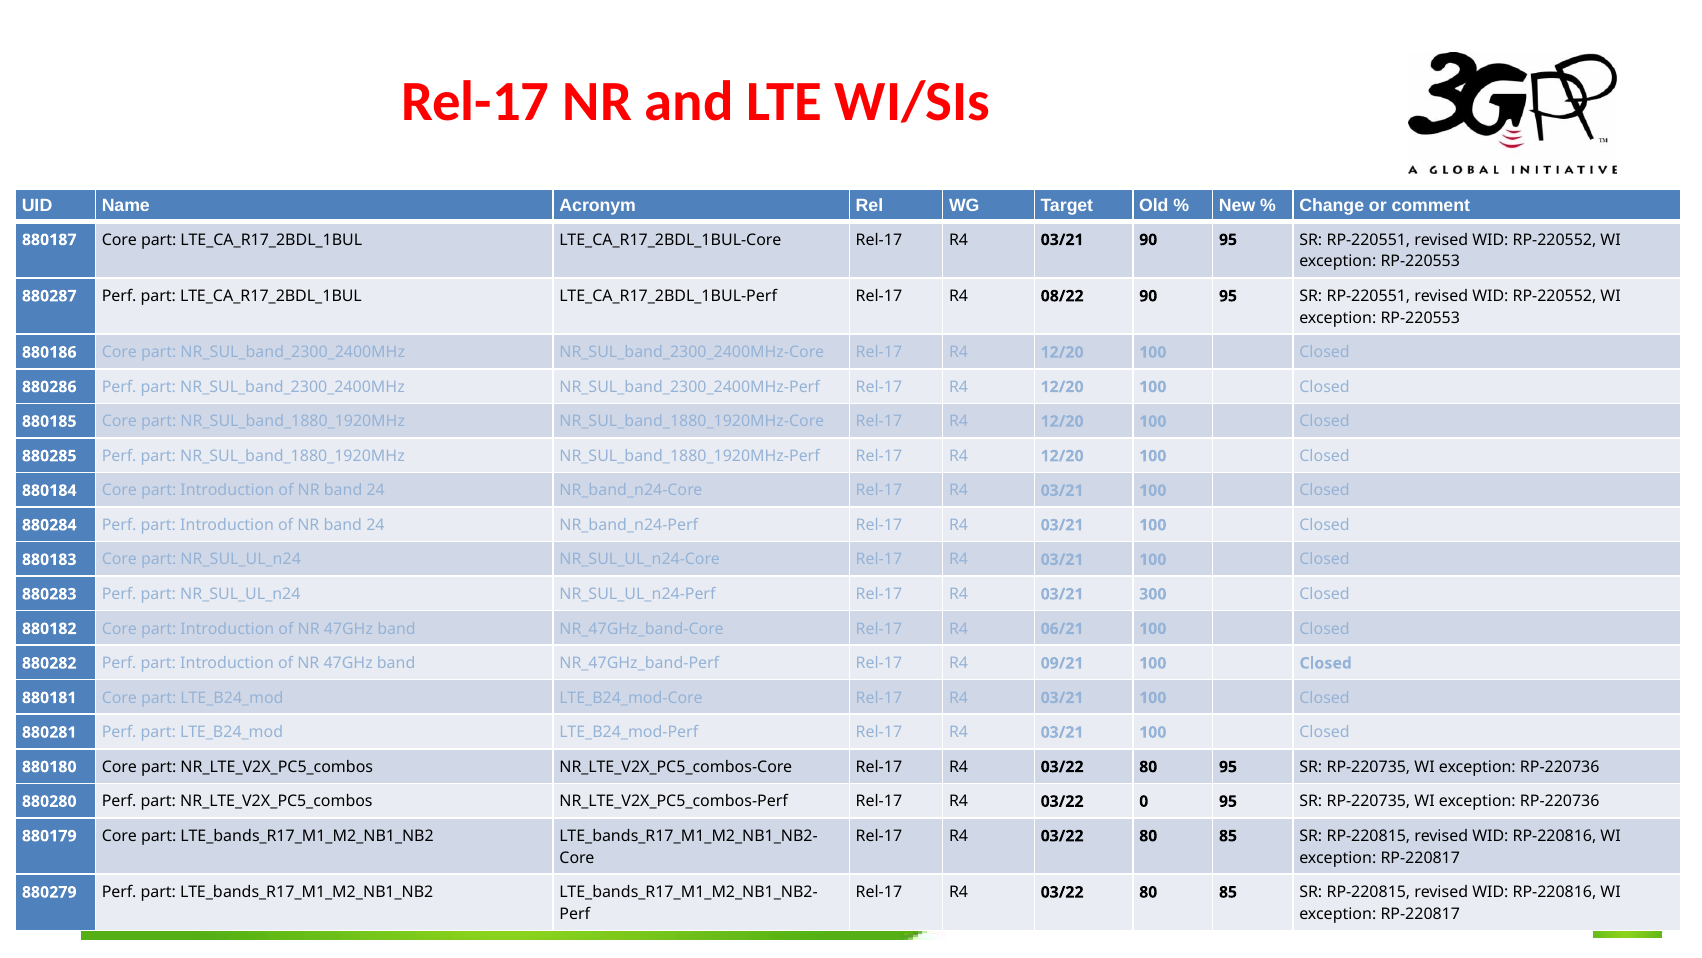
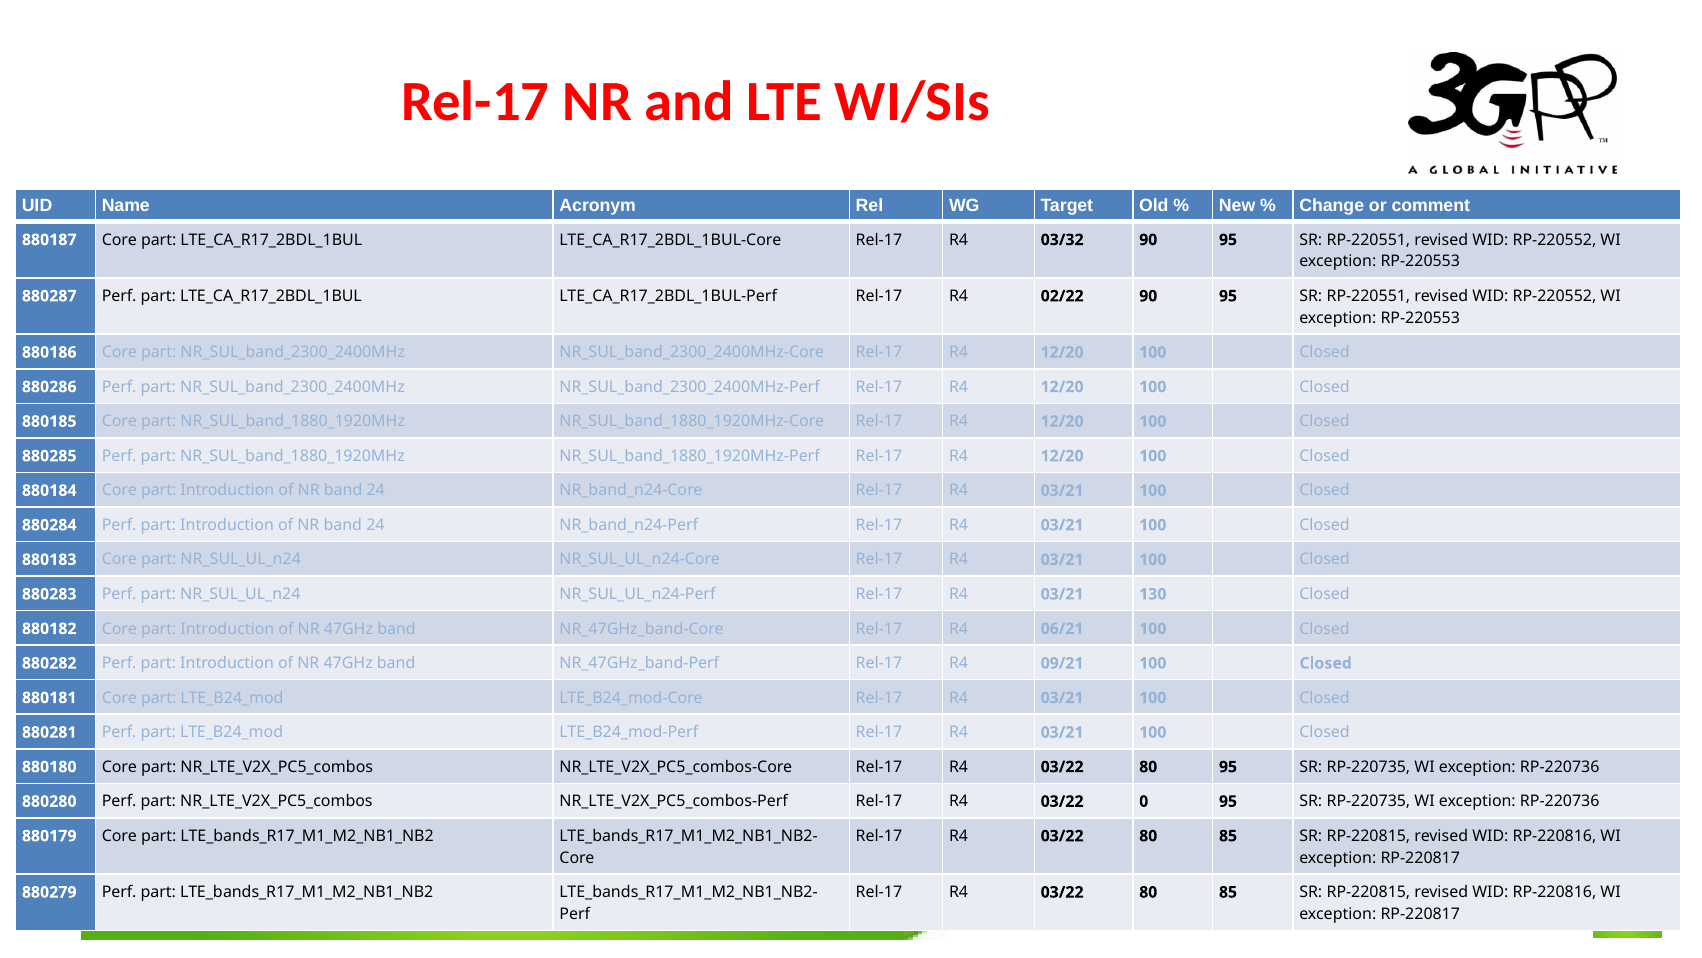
03/21 at (1062, 240): 03/21 -> 03/32
08/22: 08/22 -> 02/22
300: 300 -> 130
